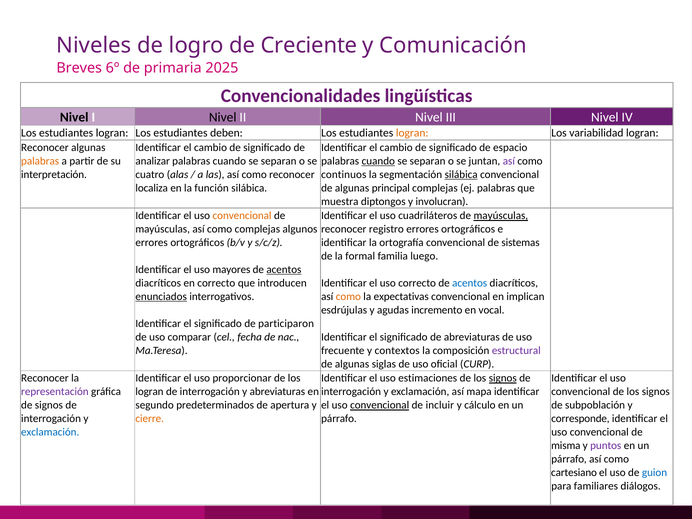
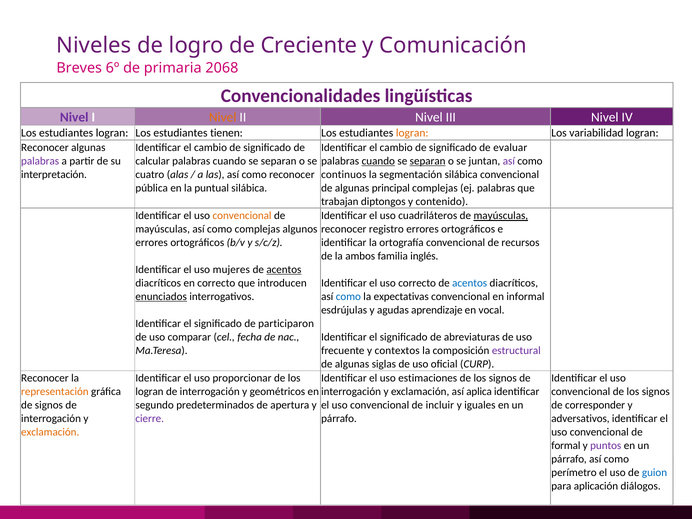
2025: 2025 -> 2068
Nivel at (74, 117) colour: black -> purple
Nivel at (223, 117) colour: black -> orange
deben: deben -> tienen
espacio: espacio -> evaluar
palabras at (40, 161) colour: orange -> purple
analizar: analizar -> calcular
separan at (428, 161) underline: none -> present
silábica at (461, 174) underline: present -> none
localiza: localiza -> pública
función: función -> puntual
muestra: muestra -> trabajan
involucran: involucran -> contenido
sistemas: sistemas -> recursos
formal: formal -> ambos
luego: luego -> inglés
mayores: mayores -> mujeres
como at (348, 297) colour: orange -> blue
implican: implican -> informal
incremento: incremento -> aprendizaje
signos at (503, 378) underline: present -> none
representación colour: purple -> orange
y abreviaturas: abreviaturas -> geométricos
mapa: mapa -> aplica
convencional at (380, 405) underline: present -> none
cálculo: cálculo -> iguales
subpoblación: subpoblación -> corresponder
cierre colour: orange -> purple
corresponde: corresponde -> adversativos
exclamación at (50, 432) colour: blue -> orange
misma: misma -> formal
cartesiano: cartesiano -> perímetro
familiares: familiares -> aplicación
